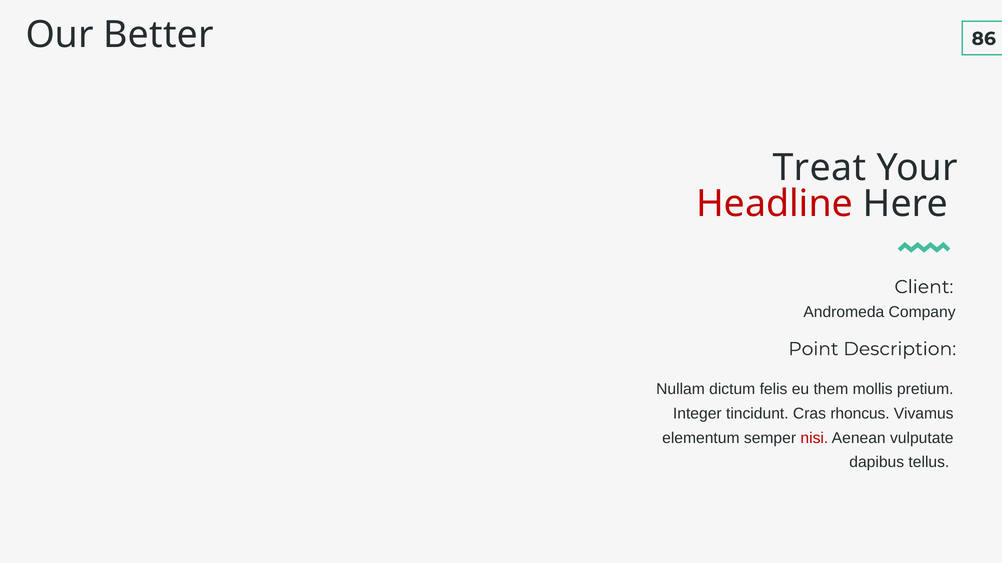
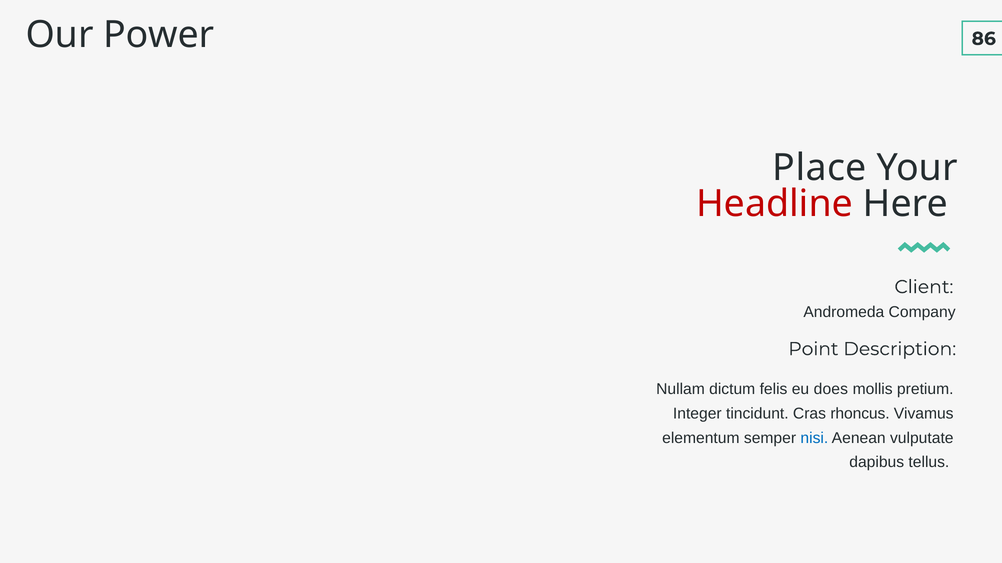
Better: Better -> Power
Treat: Treat -> Place
them: them -> does
nisi colour: red -> blue
